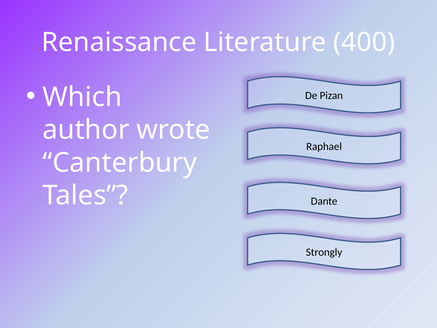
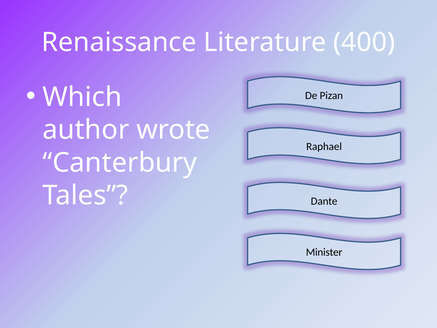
Strongly: Strongly -> Minister
